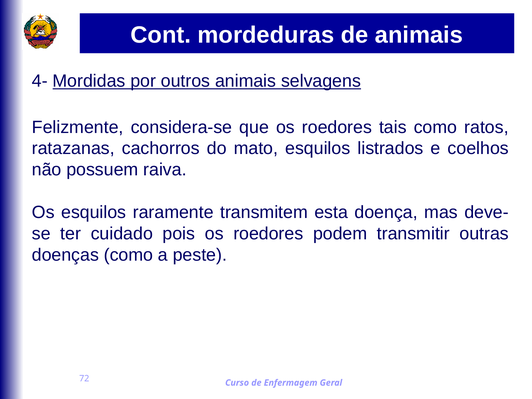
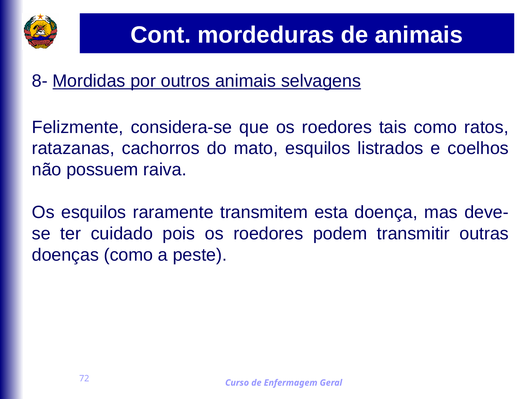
4-: 4- -> 8-
